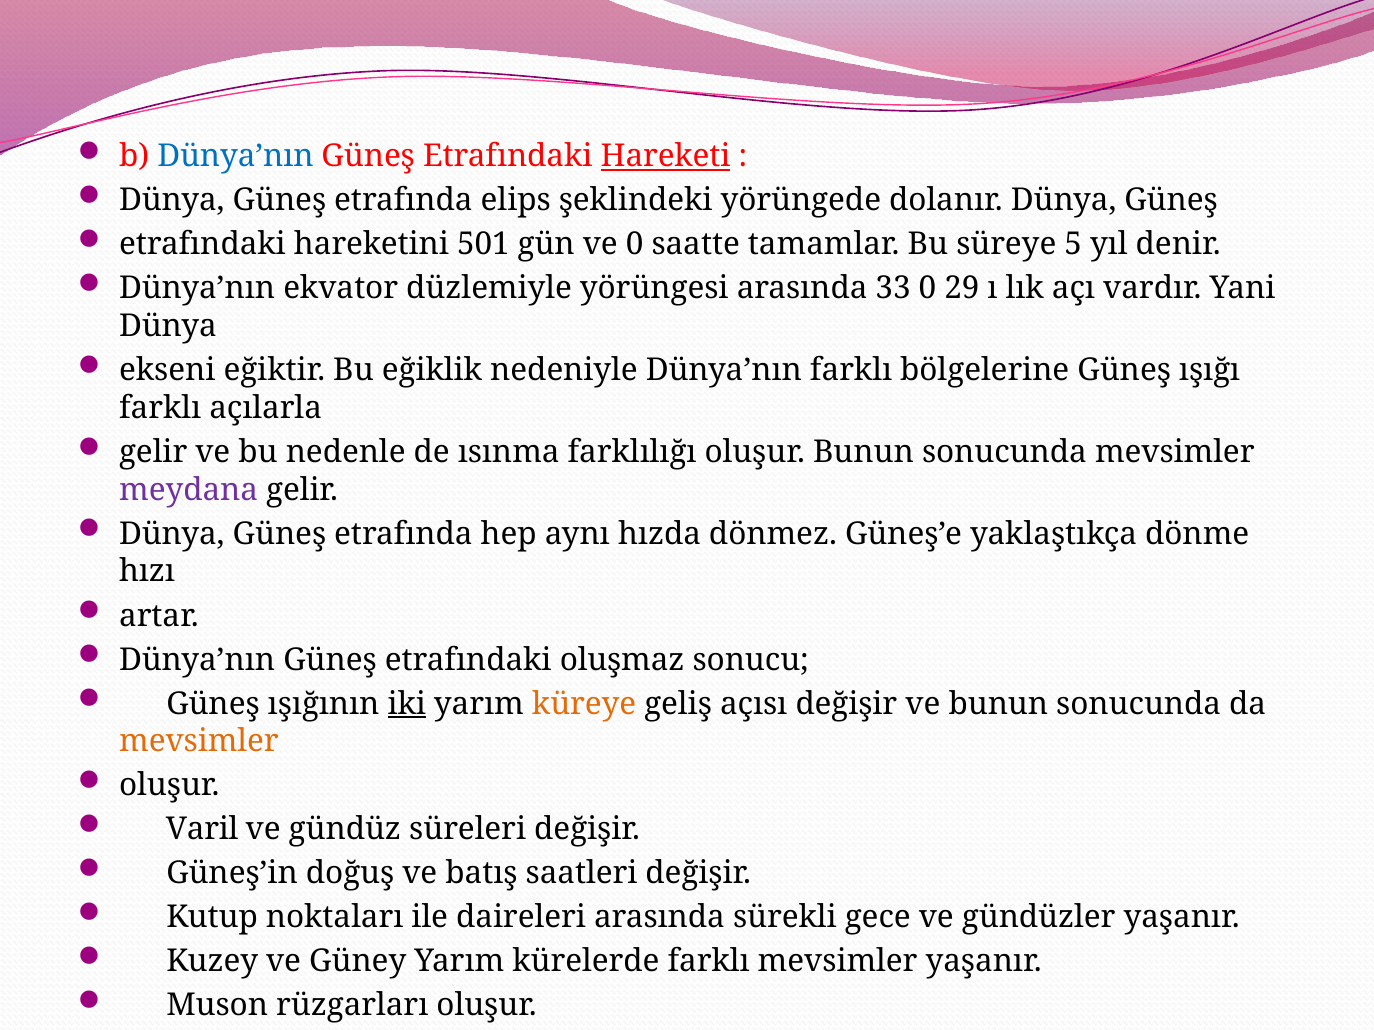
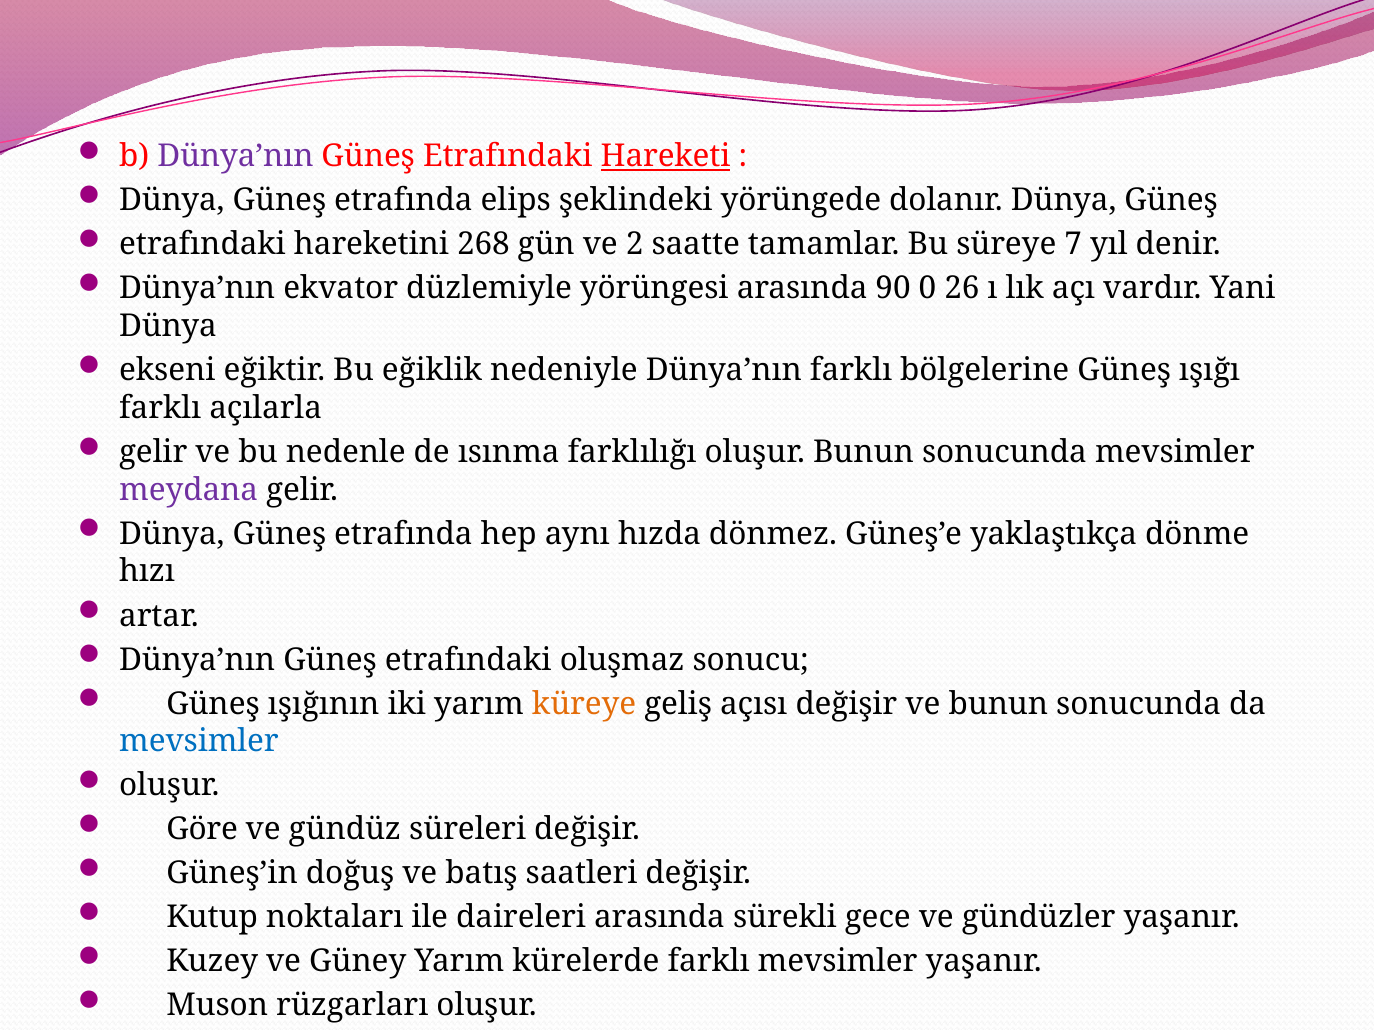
Dünya’nın at (235, 157) colour: blue -> purple
501: 501 -> 268
ve 0: 0 -> 2
5: 5 -> 7
33: 33 -> 90
29: 29 -> 26
iki underline: present -> none
mevsimler at (199, 742) colour: orange -> blue
Varil: Varil -> Göre
